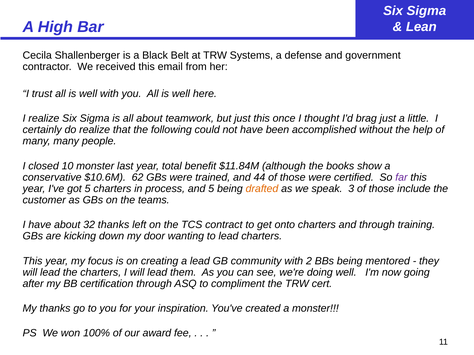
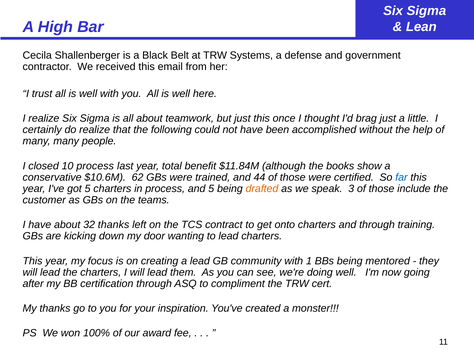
10 monster: monster -> process
far colour: purple -> blue
2: 2 -> 1
